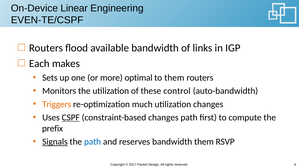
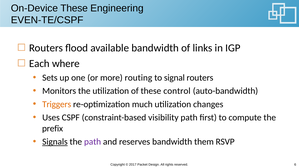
On-Device Linear: Linear -> These
makes: makes -> where
optimal: optimal -> routing
to them: them -> signal
CSPF underline: present -> none
constraint-based changes: changes -> visibility
path at (93, 142) colour: blue -> purple
